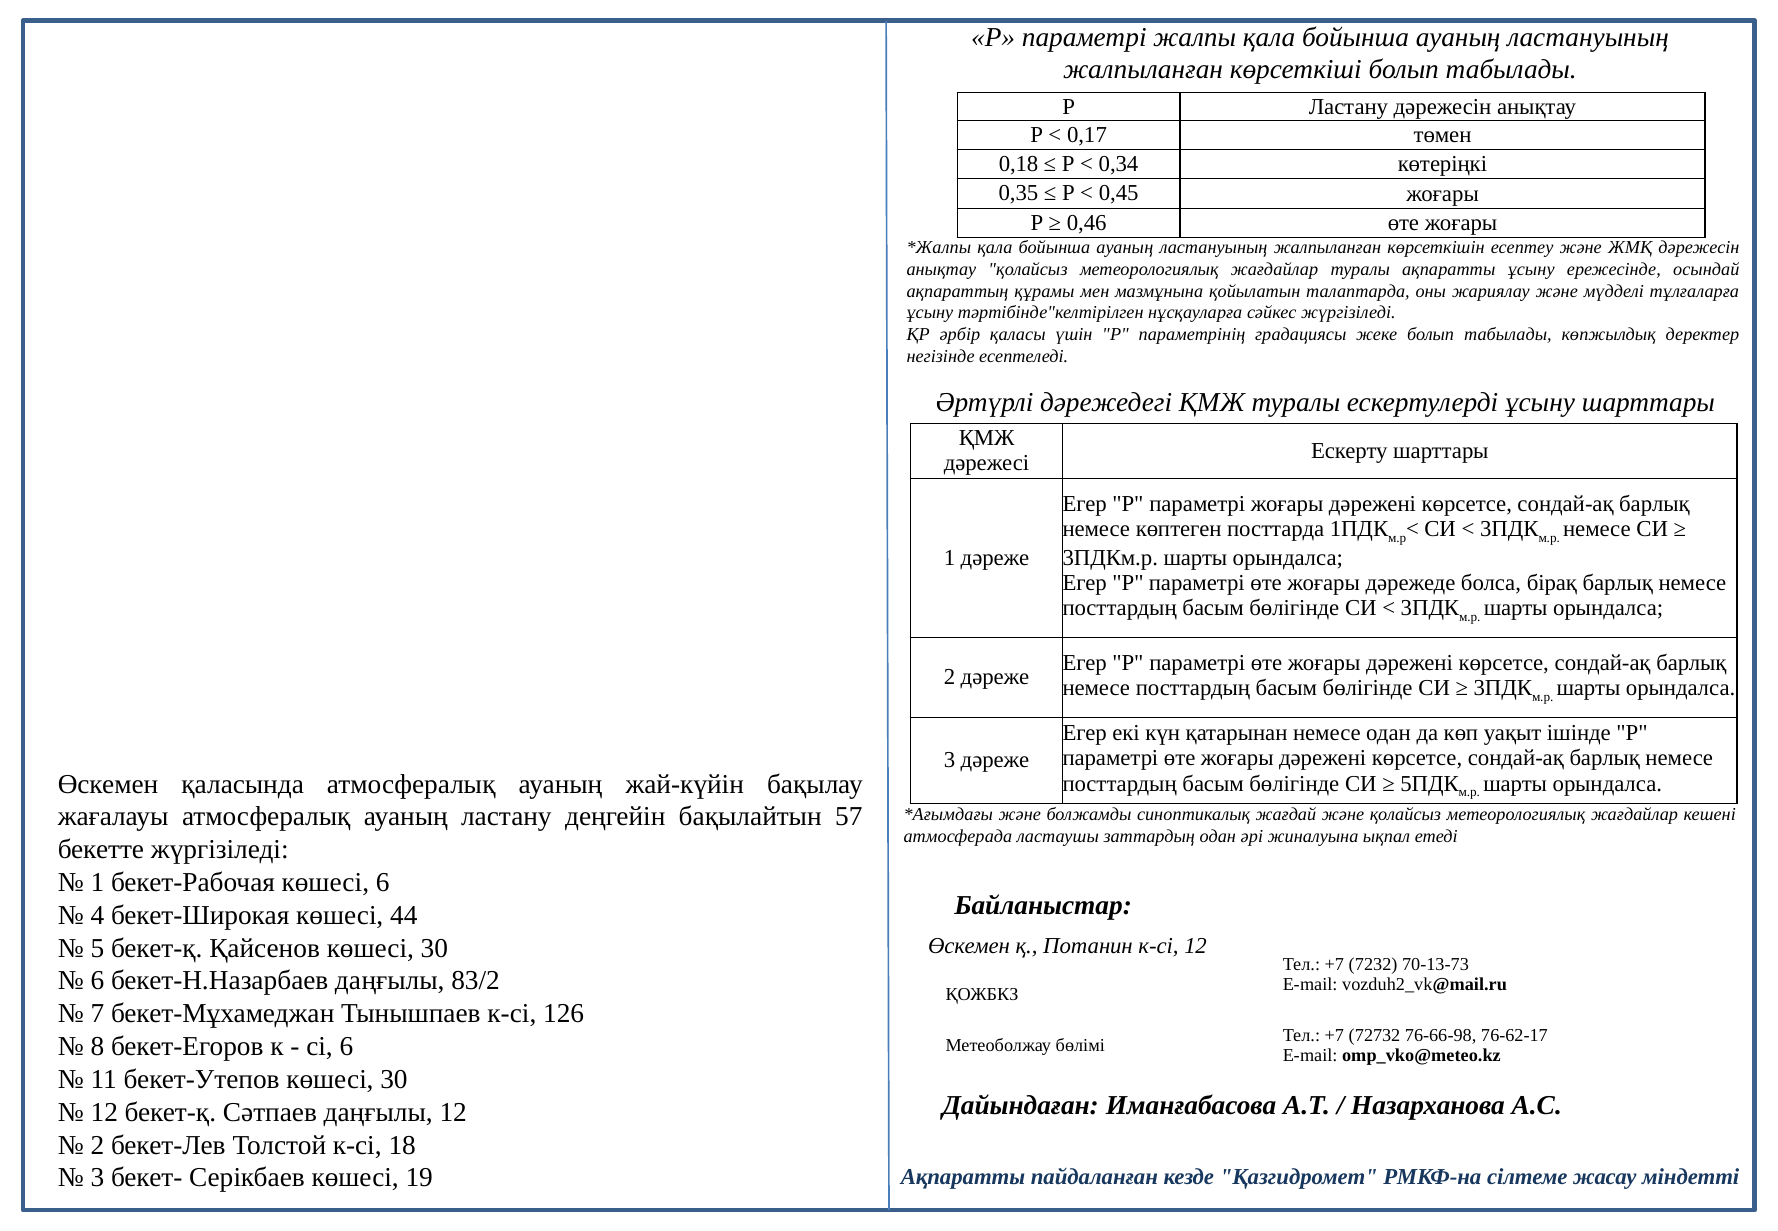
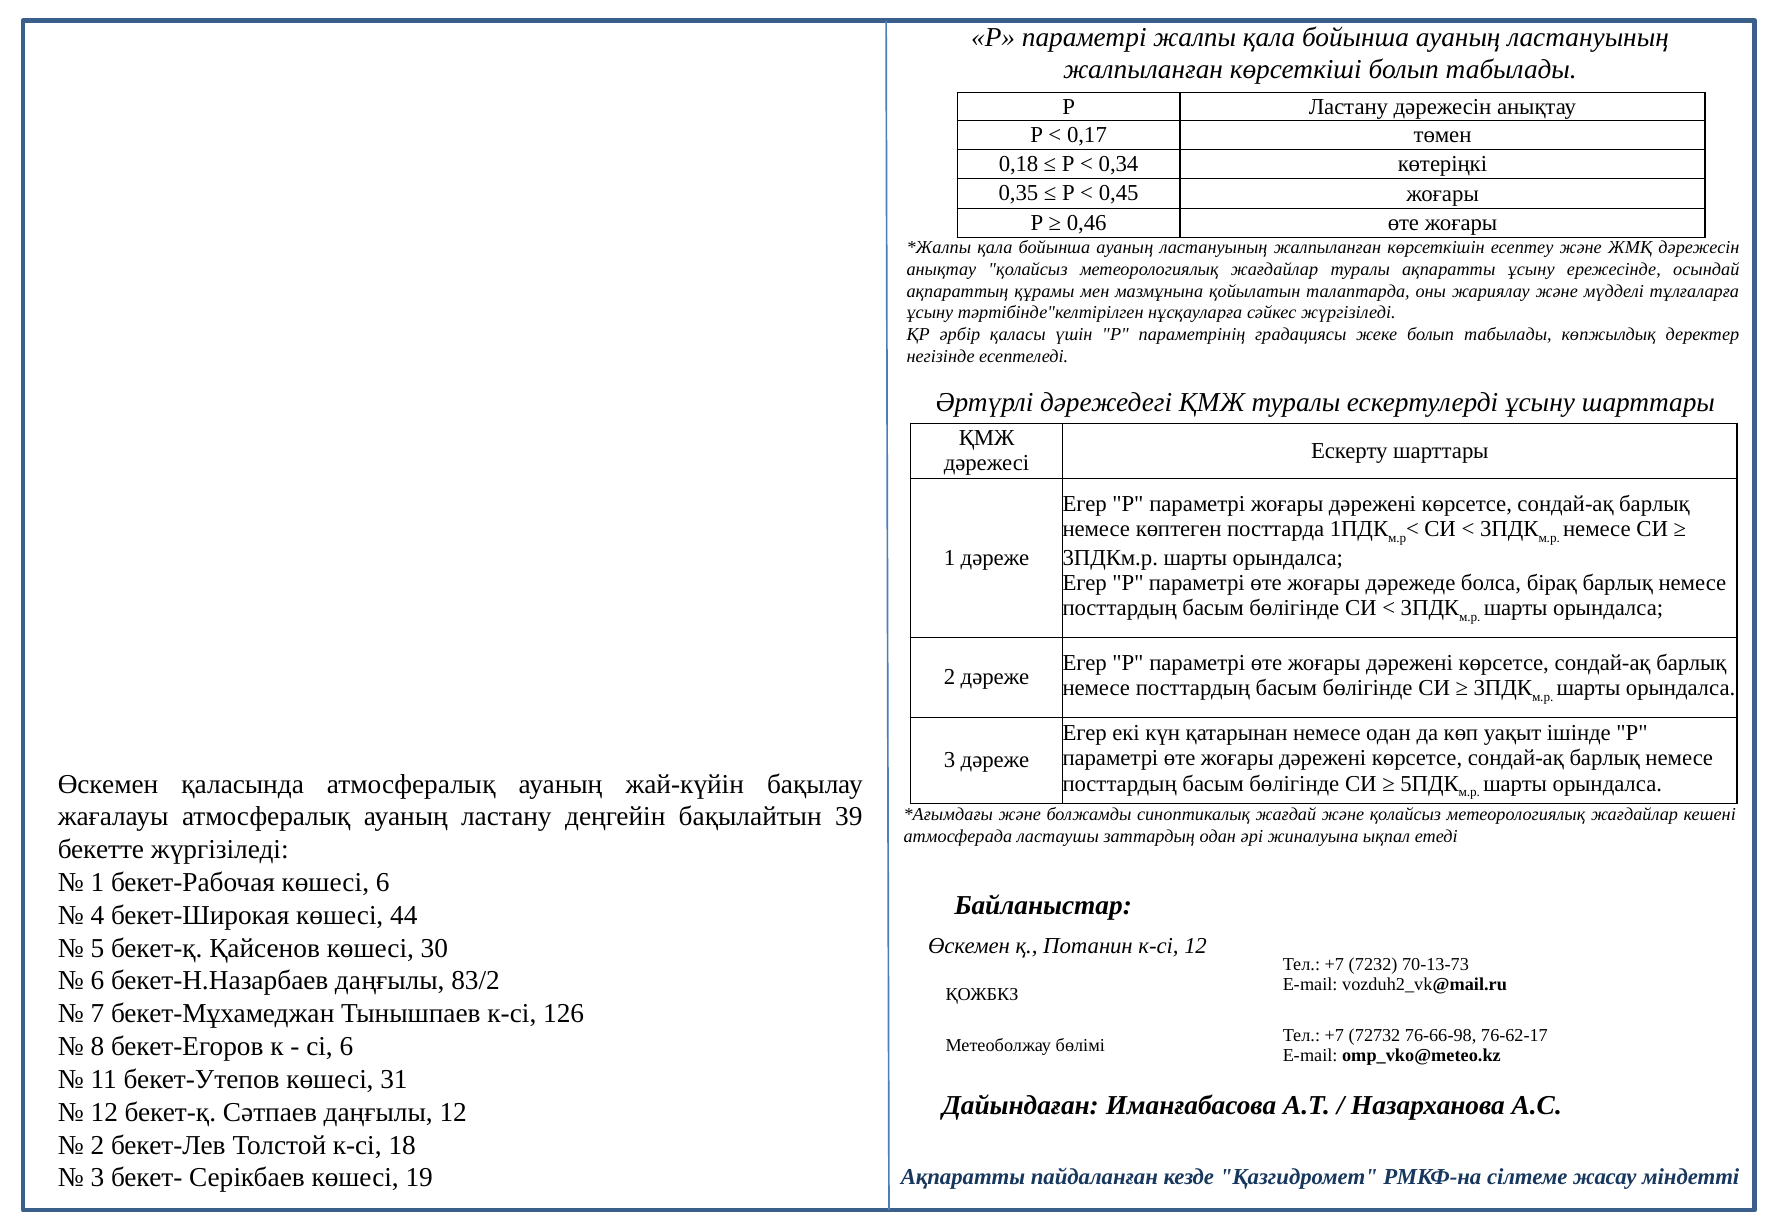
57: 57 -> 39
бекет-Утепов көшесі 30: 30 -> 31
